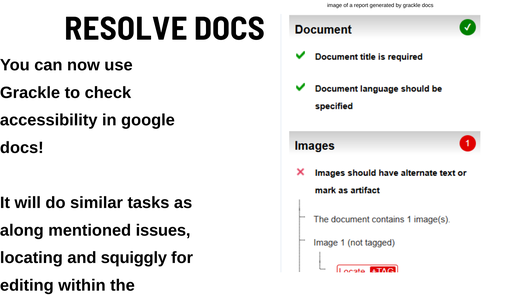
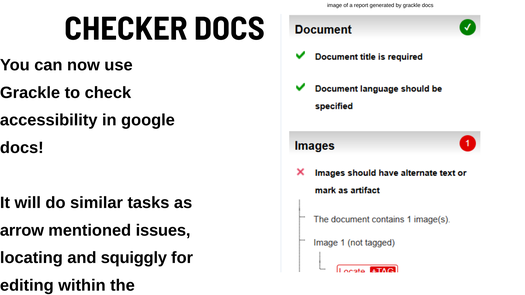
RESOLVE: RESOLVE -> CHECKER
along: along -> arrow
